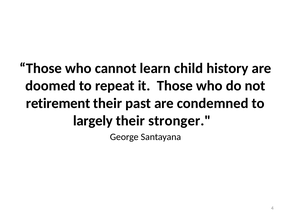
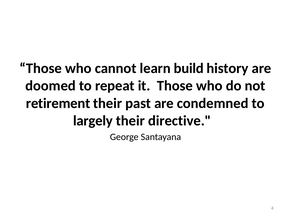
child: child -> build
stronger: stronger -> directive
